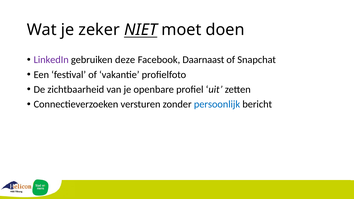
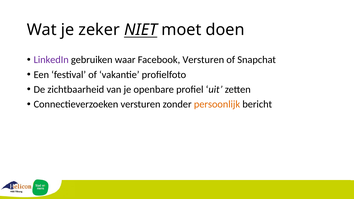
deze: deze -> waar
Facebook Daarnaast: Daarnaast -> Versturen
persoonlijk colour: blue -> orange
